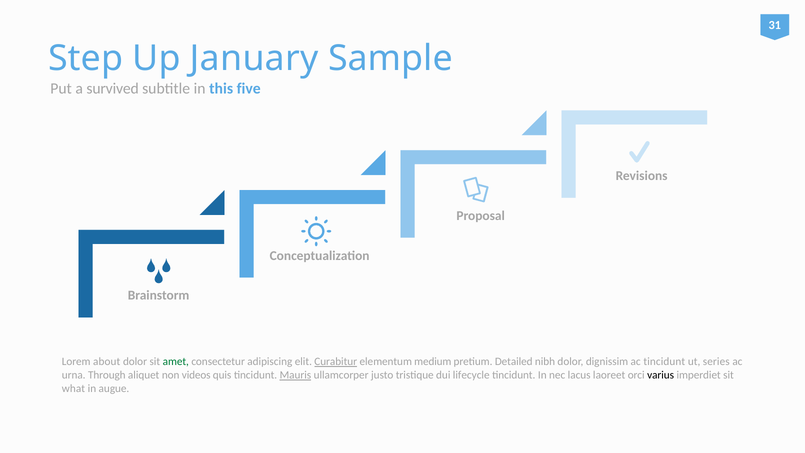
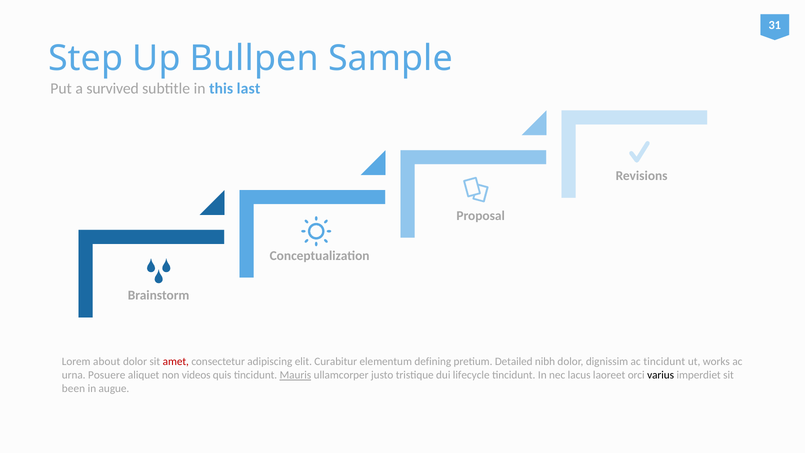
January: January -> Bullpen
five: five -> last
amet colour: green -> red
Curabitur underline: present -> none
medium: medium -> defining
series: series -> works
Through: Through -> Posuere
what: what -> been
